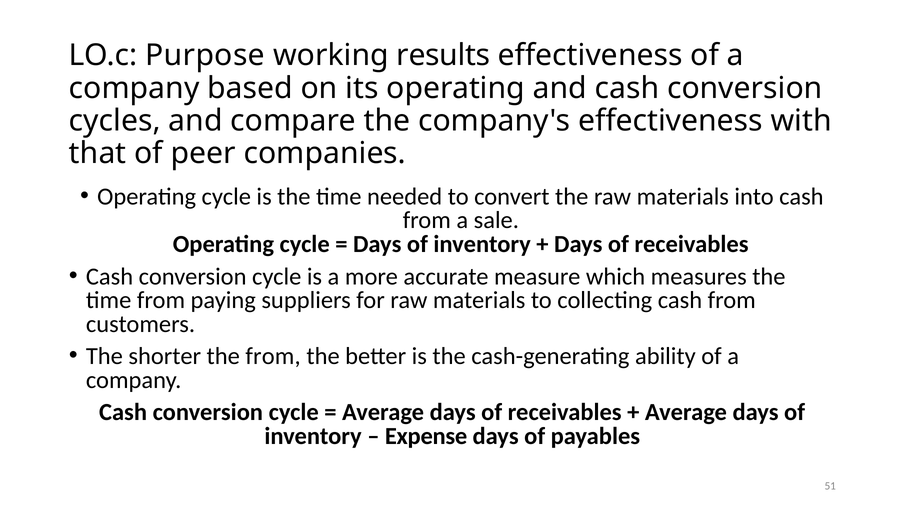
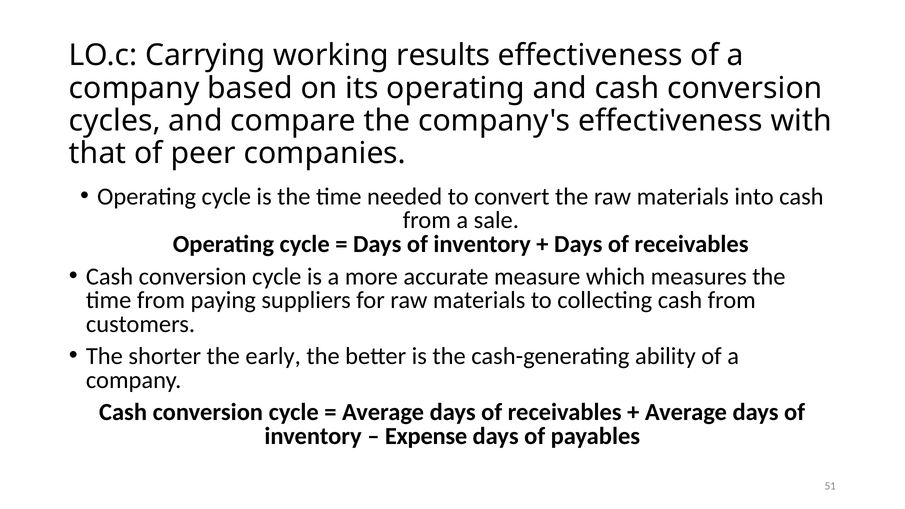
Purpose: Purpose -> Carrying
the from: from -> early
